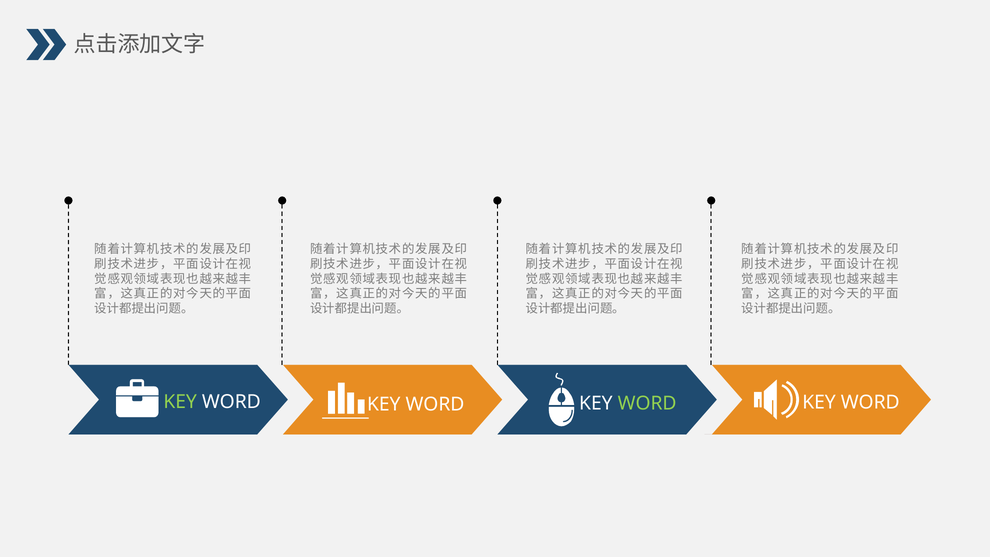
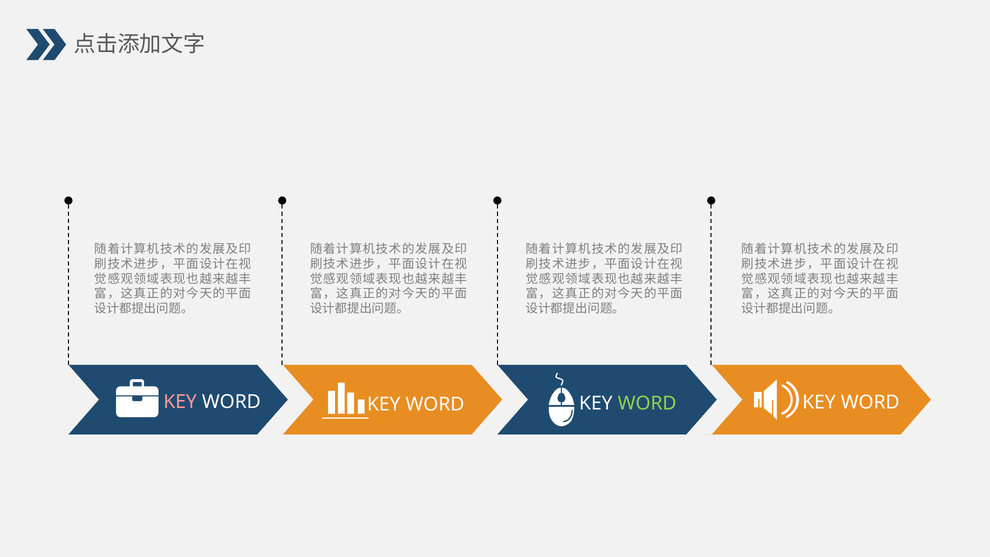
KEY at (180, 402) colour: light green -> pink
